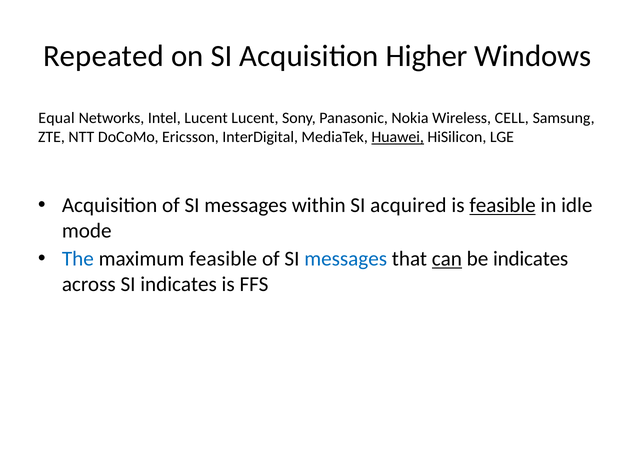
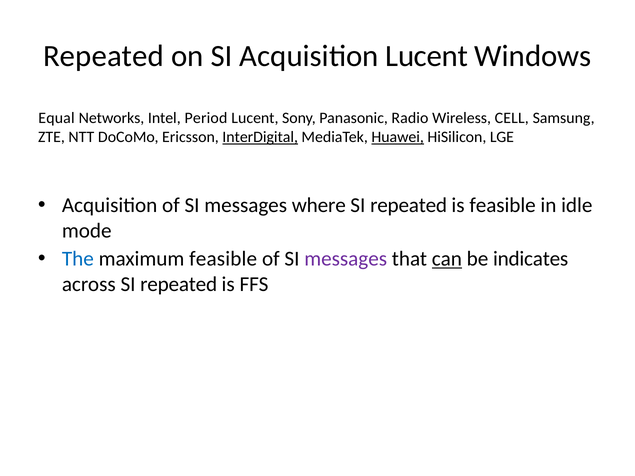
Acquisition Higher: Higher -> Lucent
Intel Lucent: Lucent -> Period
Nokia: Nokia -> Radio
InterDigital underline: none -> present
within: within -> where
acquired at (408, 205): acquired -> repeated
feasible at (503, 205) underline: present -> none
messages at (346, 259) colour: blue -> purple
across SI indicates: indicates -> repeated
